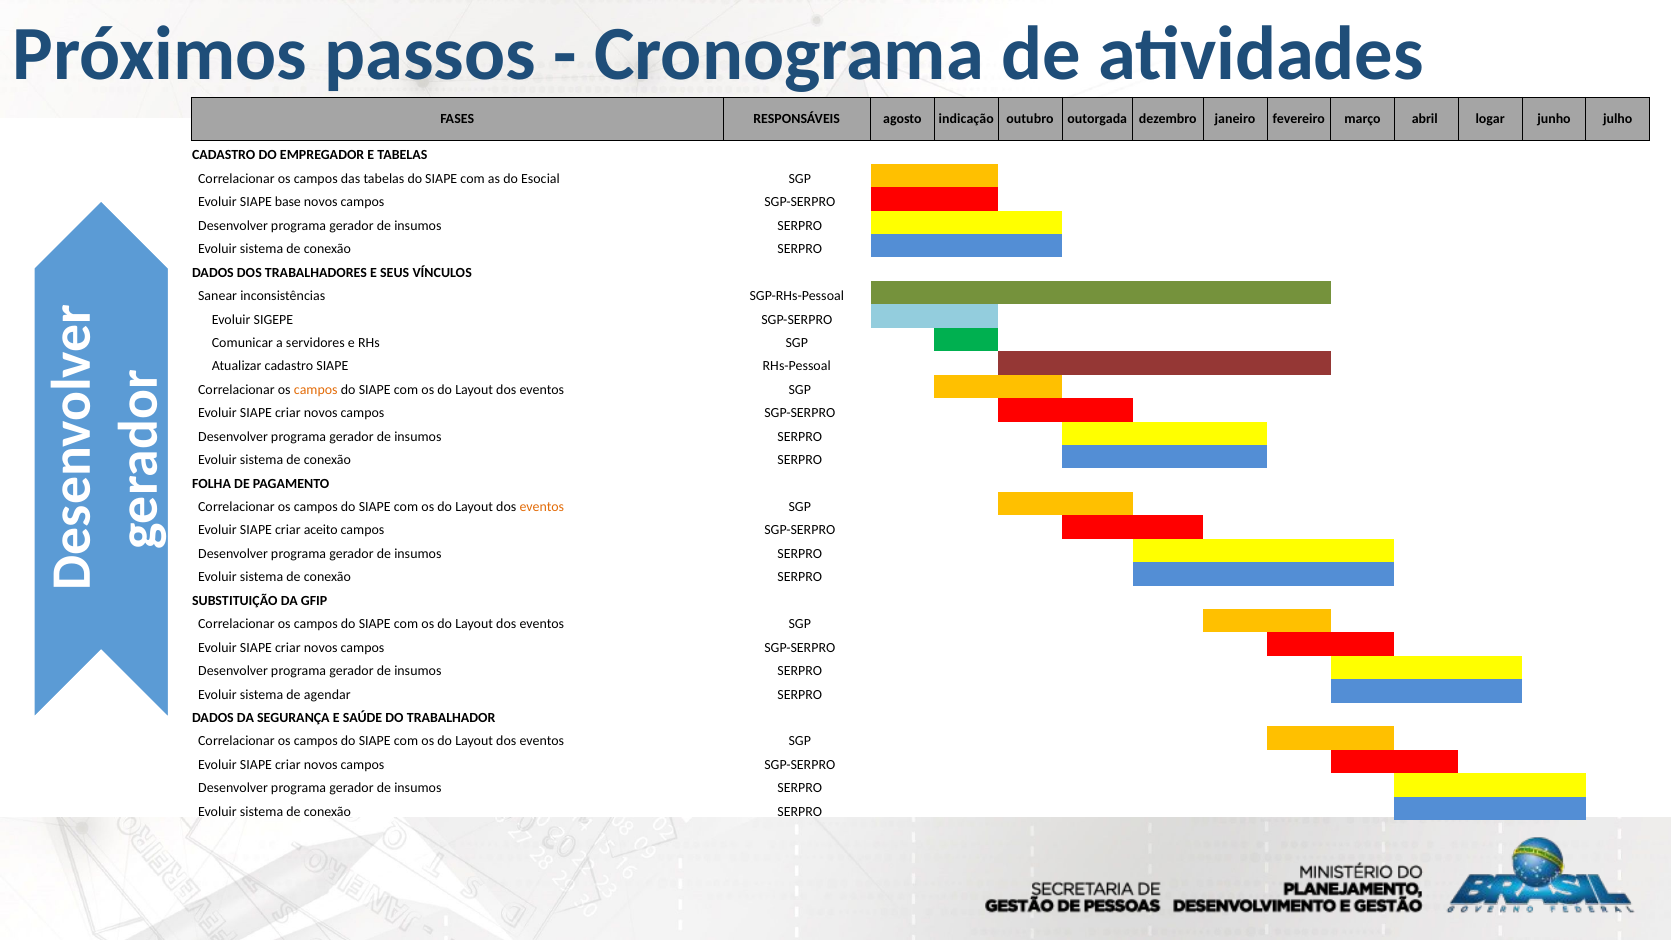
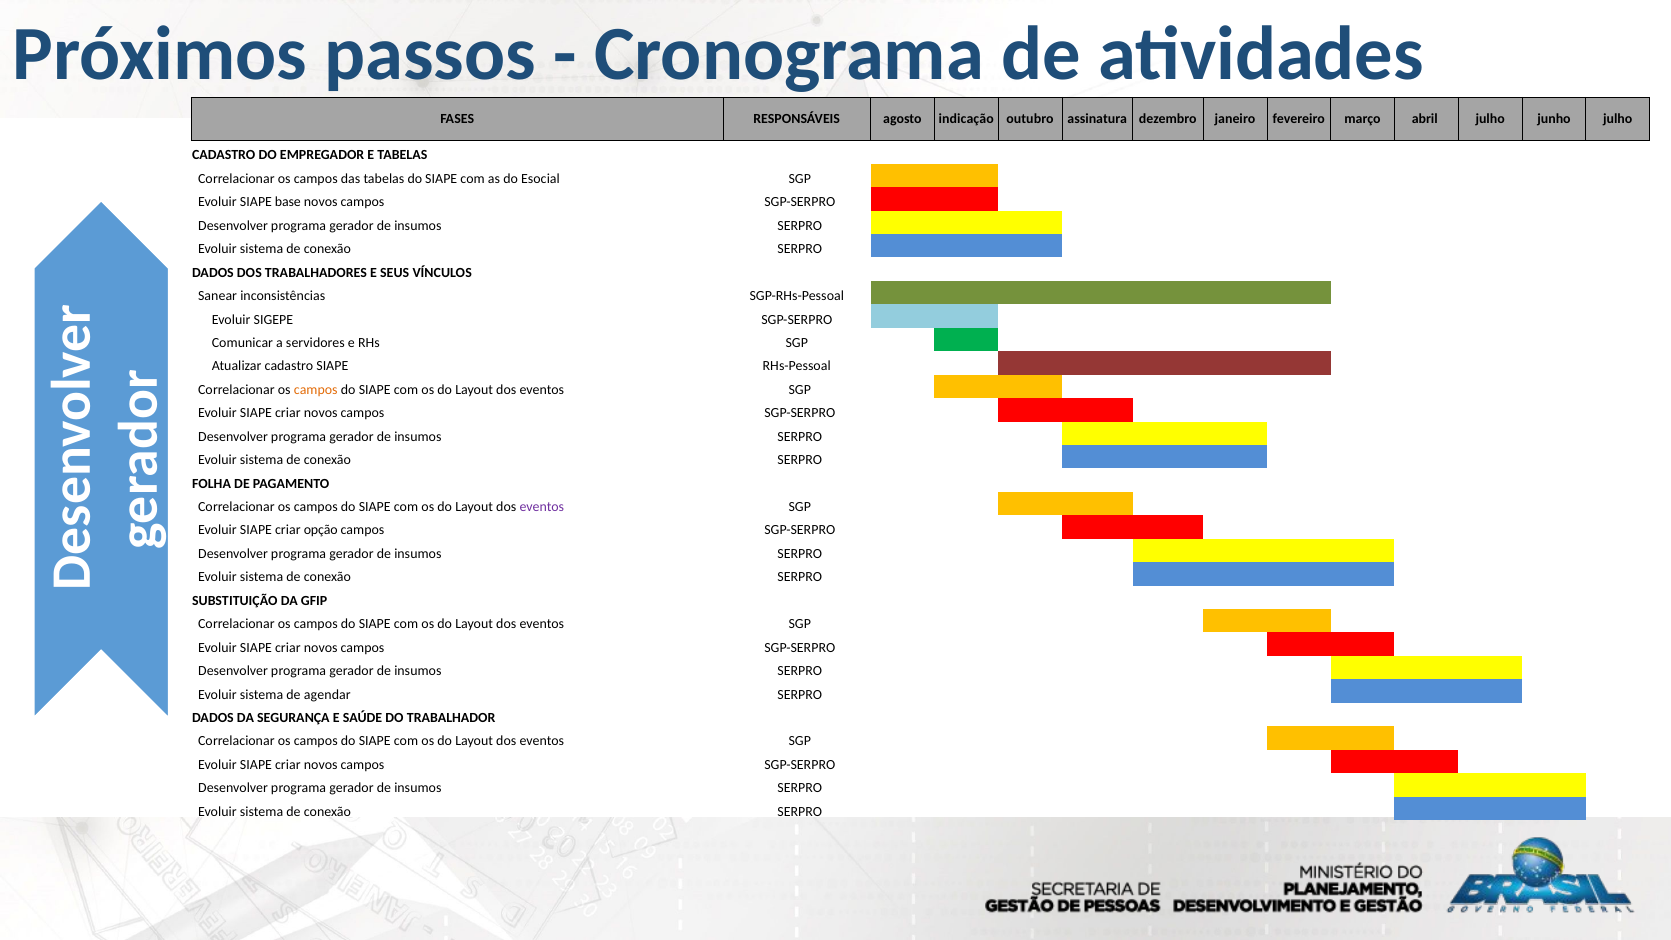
outorgada: outorgada -> assinatura
abril logar: logar -> julho
eventos at (542, 507) colour: orange -> purple
aceito: aceito -> opção
